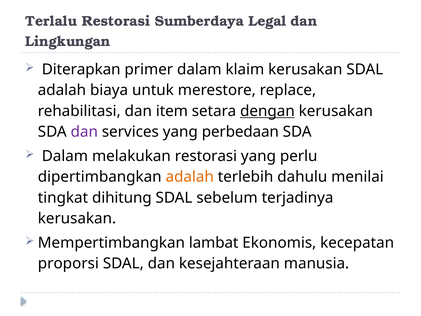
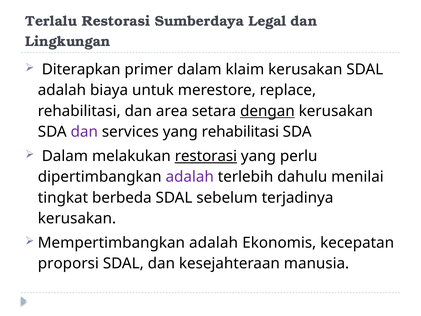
item: item -> area
yang perbedaan: perbedaan -> rehabilitasi
restorasi at (206, 156) underline: none -> present
adalah at (190, 177) colour: orange -> purple
dihitung: dihitung -> berbeda
Mempertimbangkan lambat: lambat -> adalah
